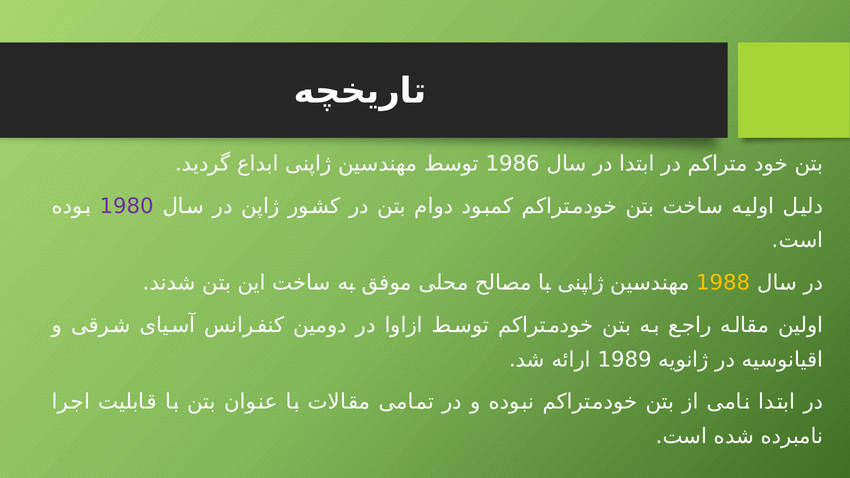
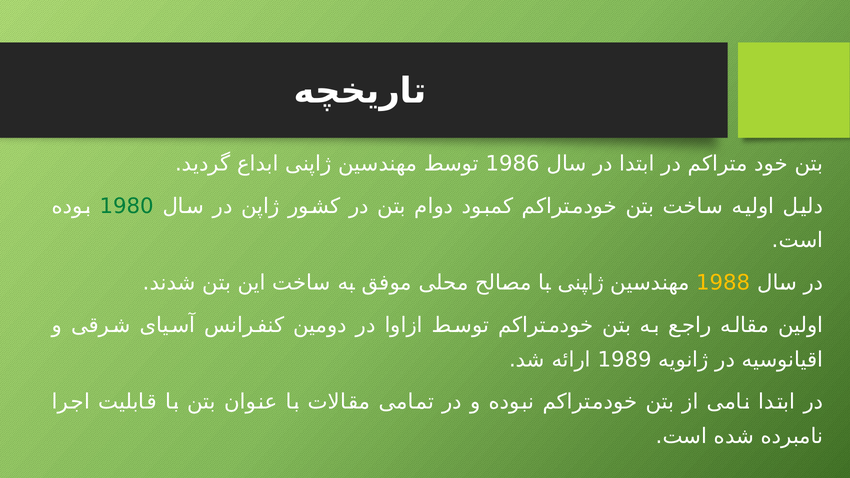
1980 colour: purple -> green
